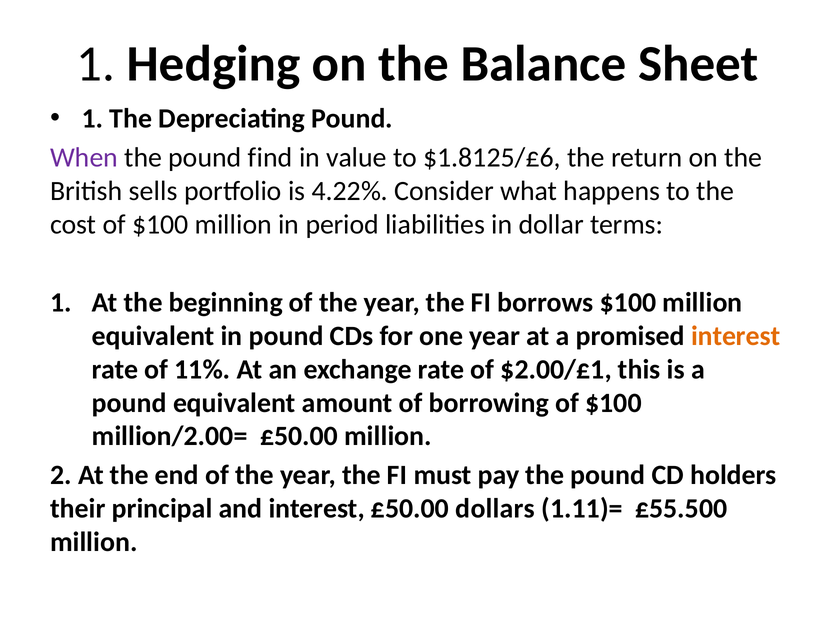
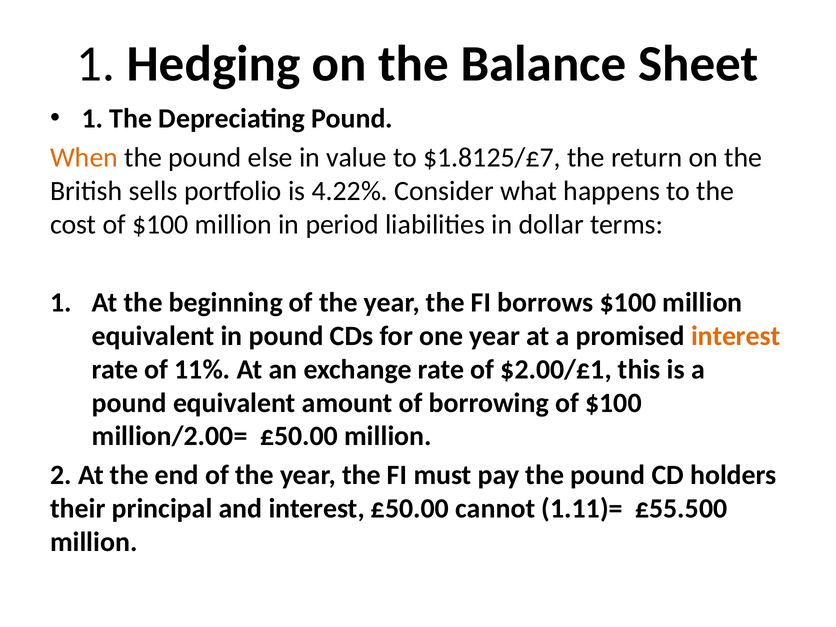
When colour: purple -> orange
find: find -> else
$1.8125/£6: $1.8125/£6 -> $1.8125/£7
dollars: dollars -> cannot
